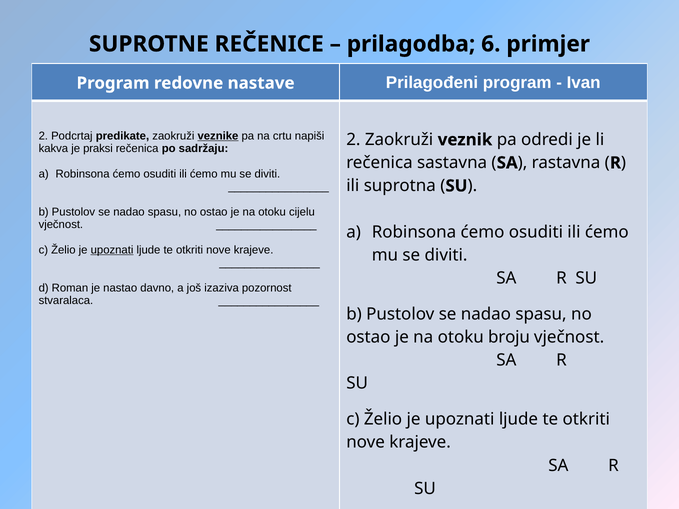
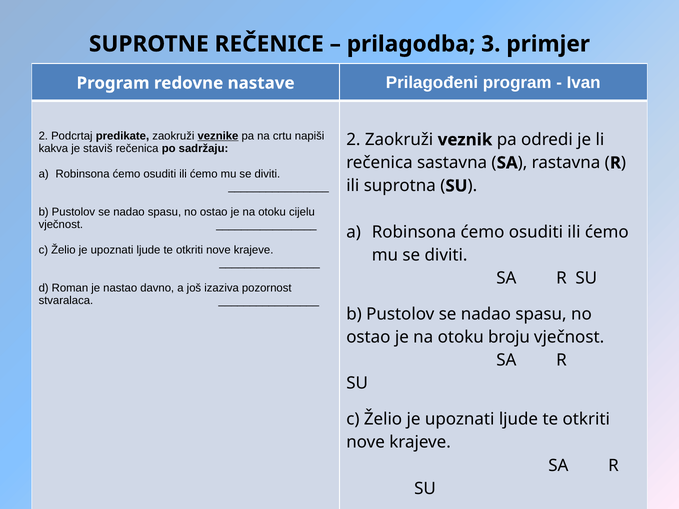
6: 6 -> 3
praksi: praksi -> staviš
upoznati at (112, 250) underline: present -> none
